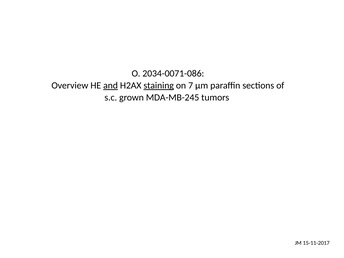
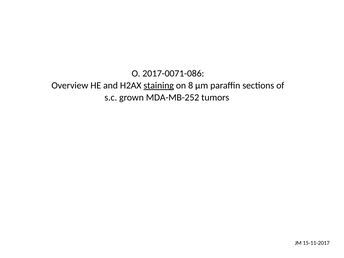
2034-0071-086: 2034-0071-086 -> 2017-0071-086
and underline: present -> none
7: 7 -> 8
MDA-MB-245: MDA-MB-245 -> MDA-MB-252
